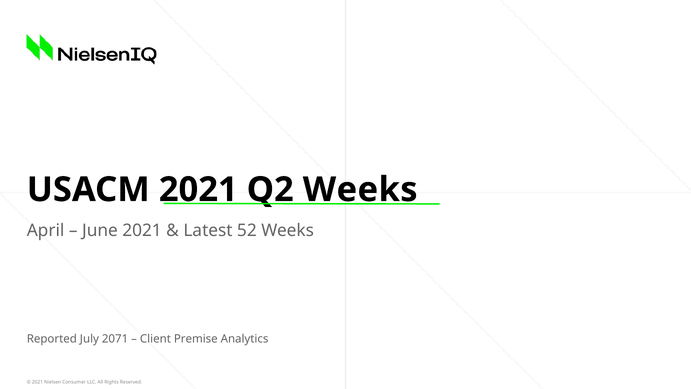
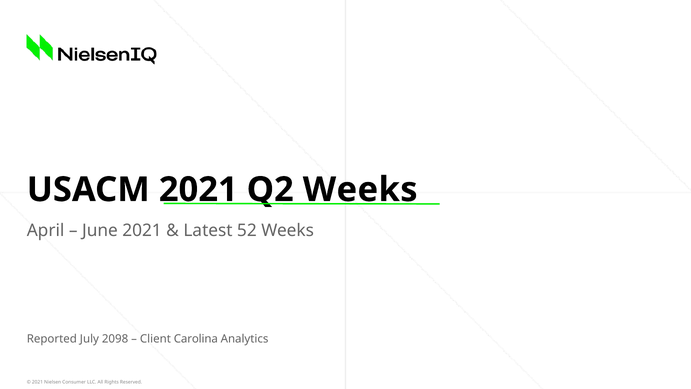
2071: 2071 -> 2098
Premise: Premise -> Carolina
